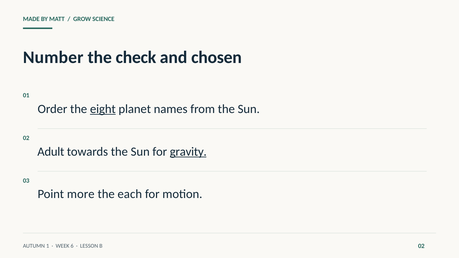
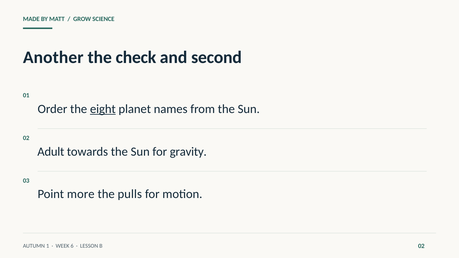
Number: Number -> Another
chosen: chosen -> second
gravity underline: present -> none
each: each -> pulls
